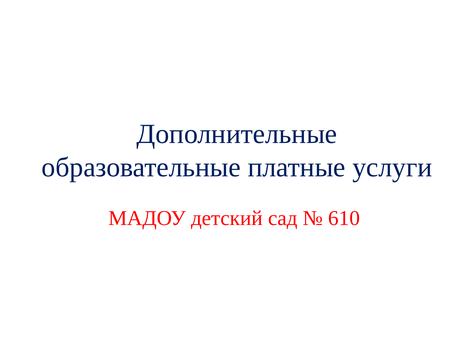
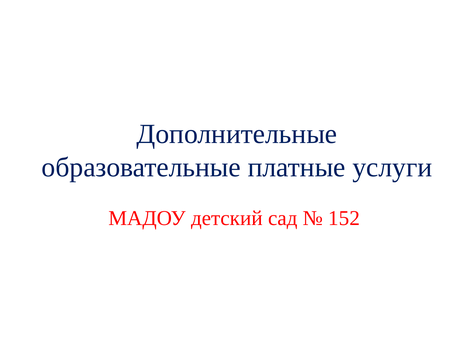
610: 610 -> 152
